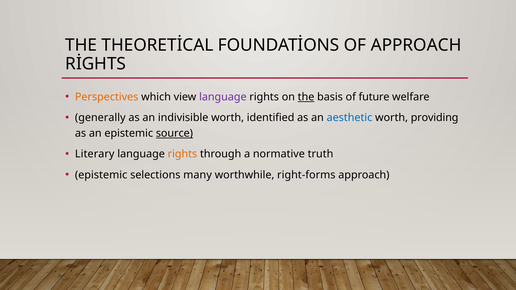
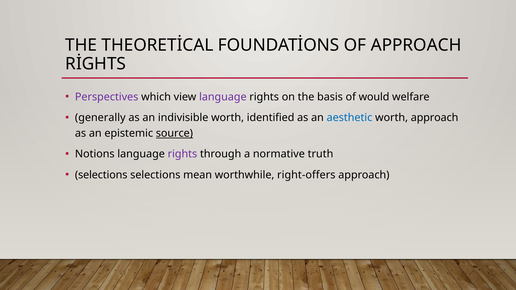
Perspectives colour: orange -> purple
the at (306, 97) underline: present -> none
future: future -> would
worth providing: providing -> approach
Literary: Literary -> Notions
rights at (182, 154) colour: orange -> purple
epistemic at (101, 175): epistemic -> selections
many: many -> mean
right-forms: right-forms -> right-offers
